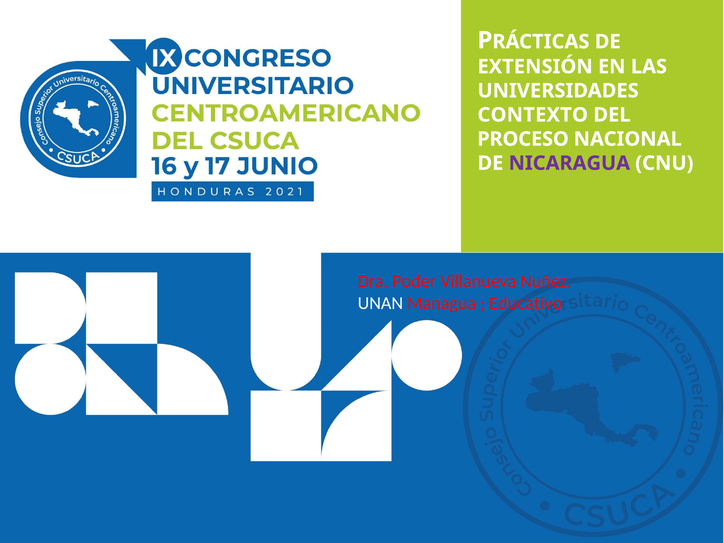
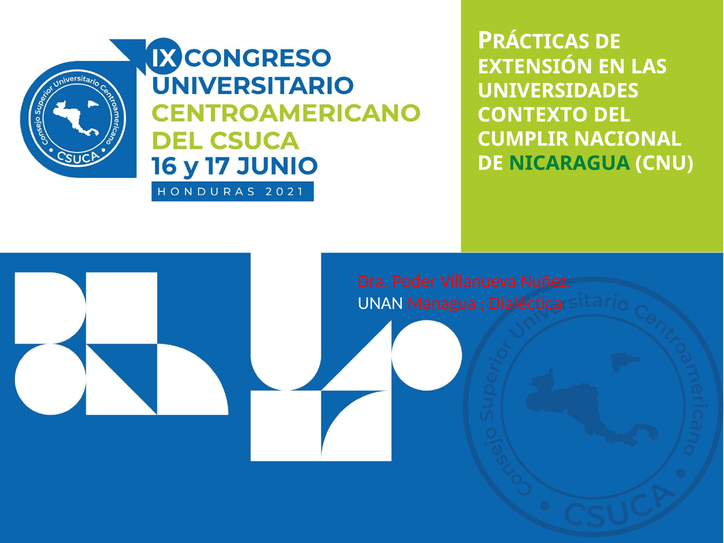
PROCESO: PROCESO -> CUMPLIR
NICARAGUA colour: purple -> green
Educativo: Educativo -> Dialéctica
